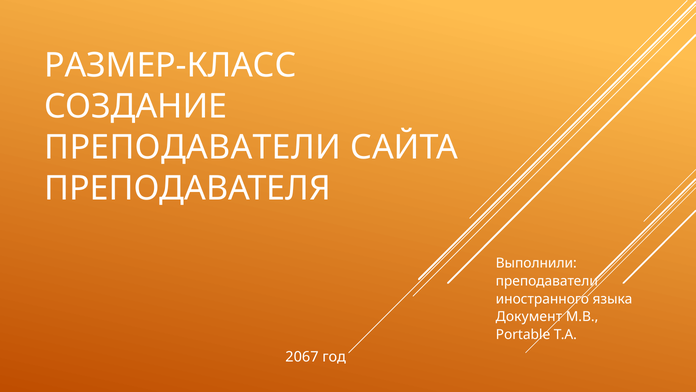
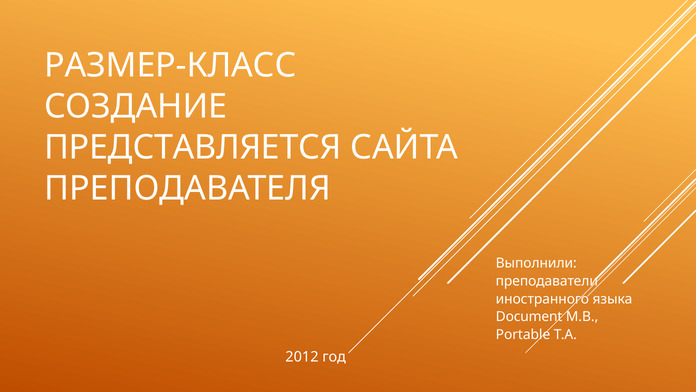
ПРЕПОДАВАТЕЛИ at (193, 147): ПРЕПОДАВАТЕЛИ -> ПРЕДСТАВЛЯЕТСЯ
Документ: Документ -> Document
2067: 2067 -> 2012
